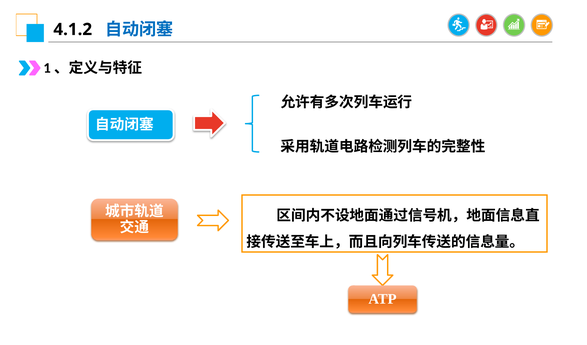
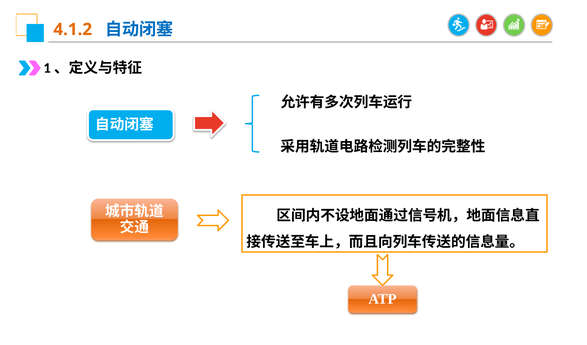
4.1.2 colour: black -> orange
